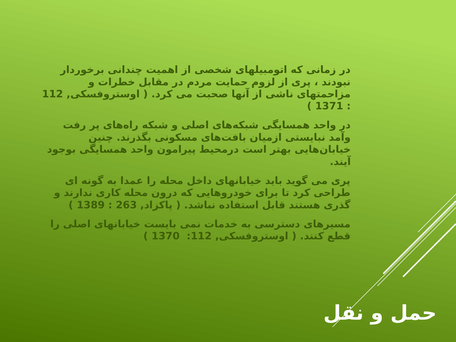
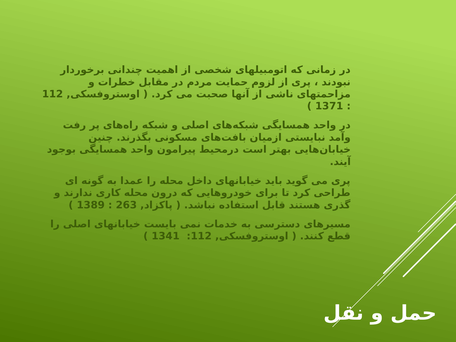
1370: 1370 -> 1341
